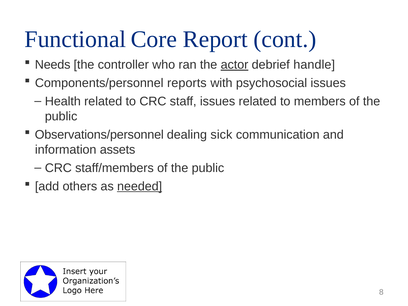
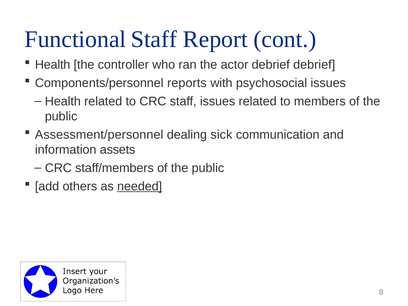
Functional Core: Core -> Staff
Needs at (53, 65): Needs -> Health
actor underline: present -> none
debrief handle: handle -> debrief
Observations/personnel: Observations/personnel -> Assessment/personnel
